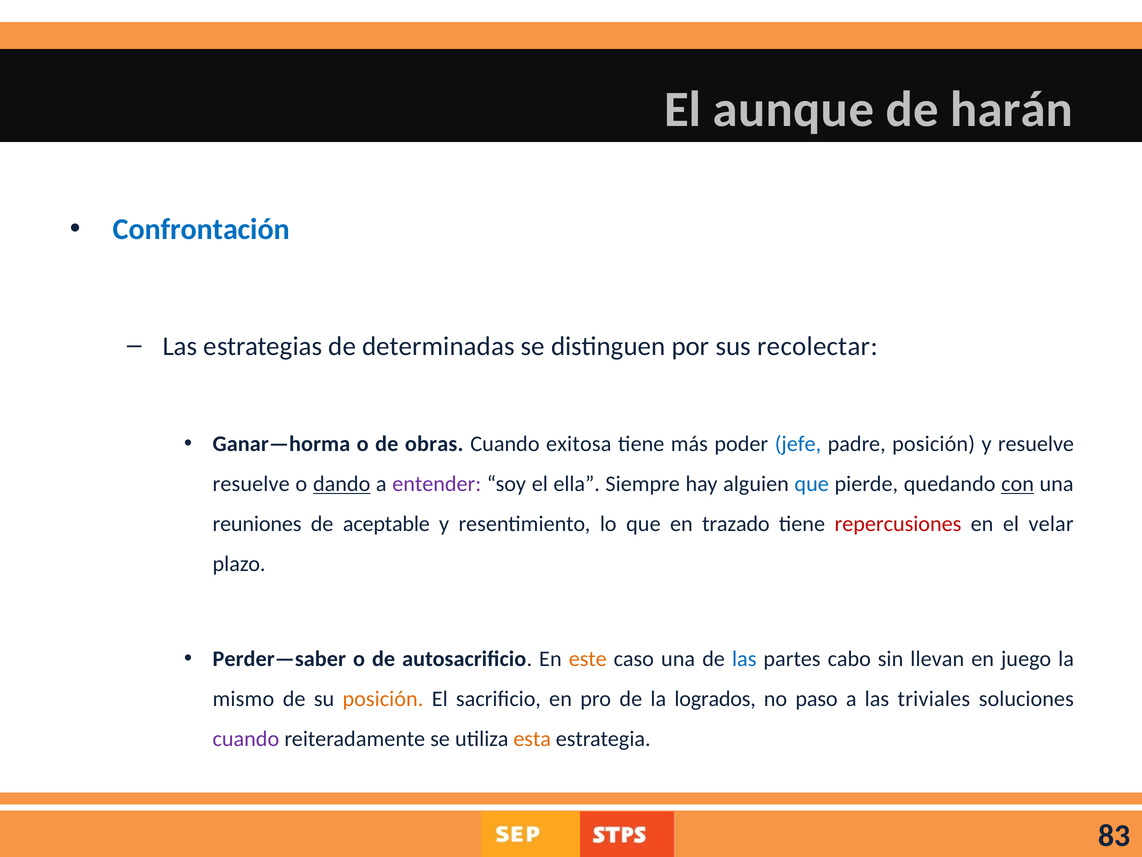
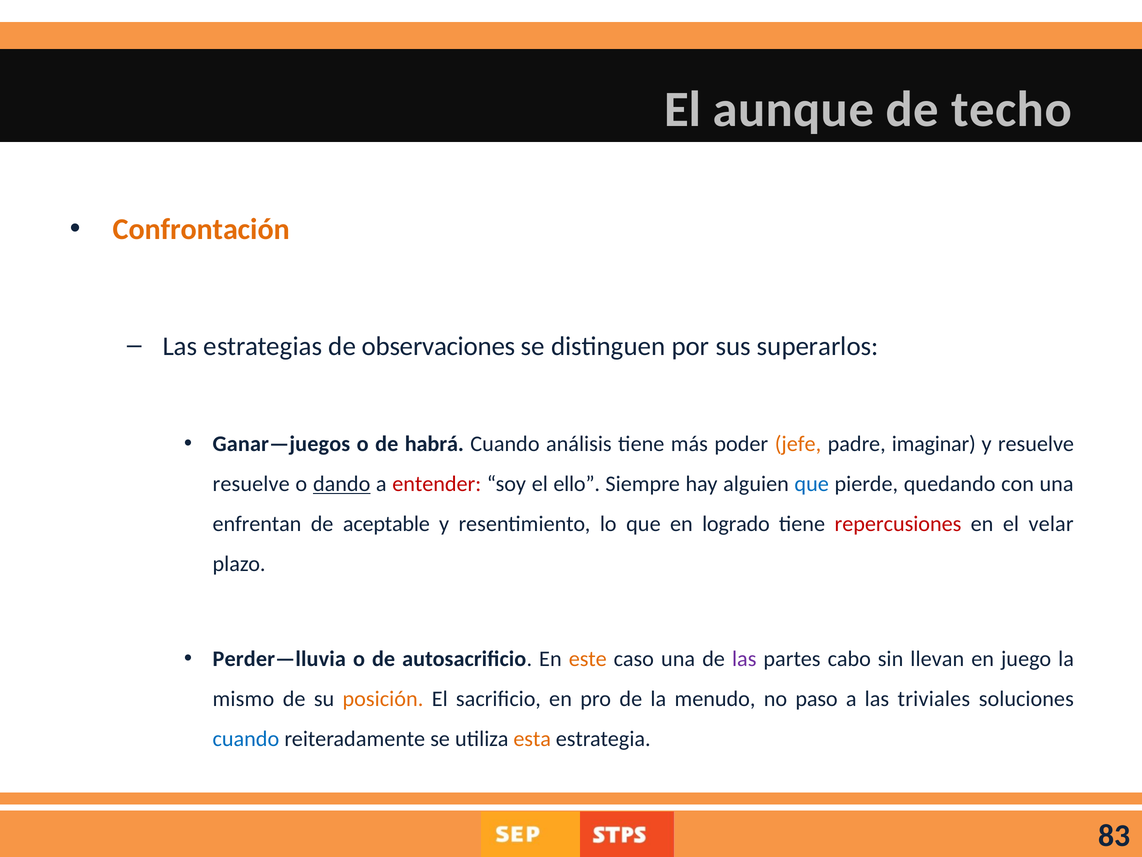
harán: harán -> techo
Confrontación colour: blue -> orange
determinadas: determinadas -> observaciones
recolectar: recolectar -> superarlos
Ganar—horma: Ganar—horma -> Ganar—juegos
obras: obras -> habrá
exitosa: exitosa -> análisis
jefe colour: blue -> orange
padre posición: posición -> imaginar
entender colour: purple -> red
ella: ella -> ello
con underline: present -> none
reuniones: reuniones -> enfrentan
trazado: trazado -> logrado
Perder—saber: Perder—saber -> Perder—lluvia
las at (744, 659) colour: blue -> purple
logrados: logrados -> menudo
cuando at (246, 739) colour: purple -> blue
